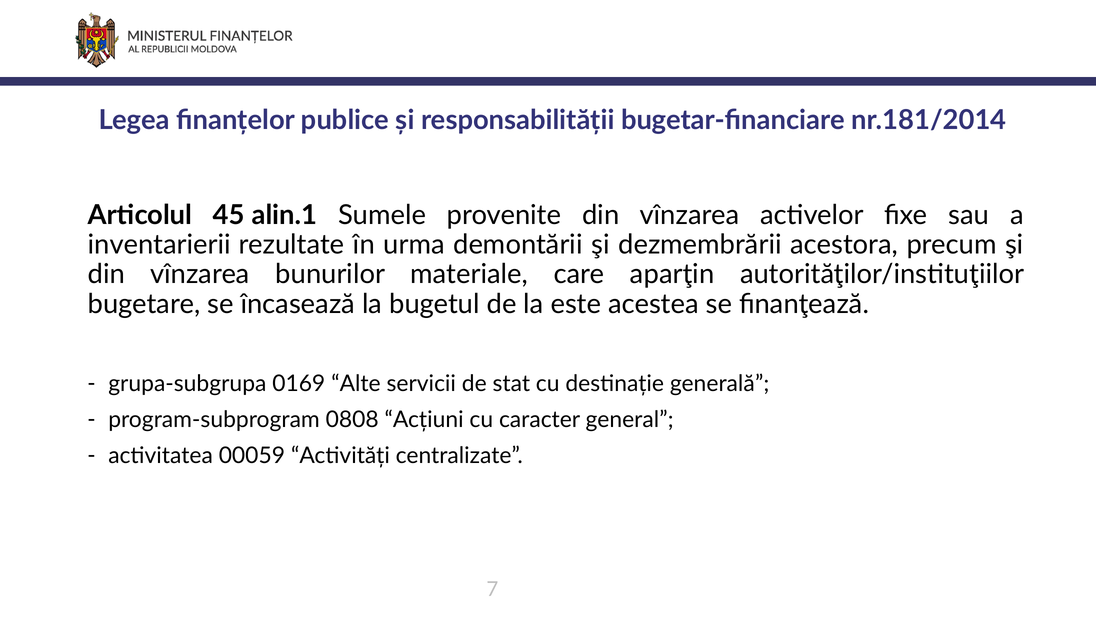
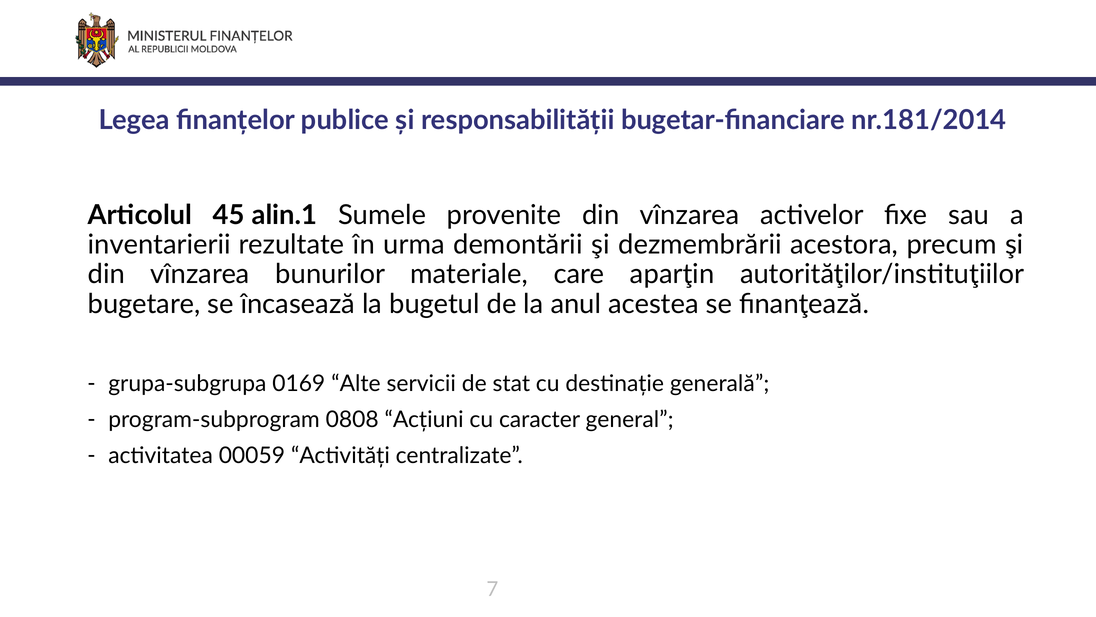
este: este -> anul
